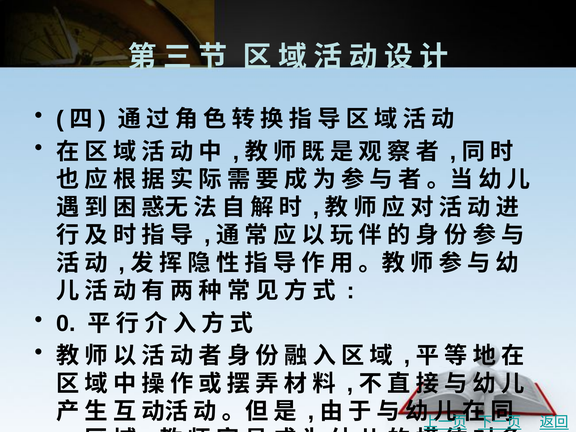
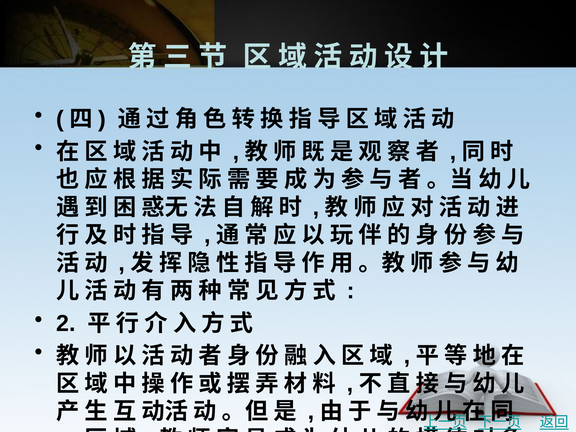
0: 0 -> 2
